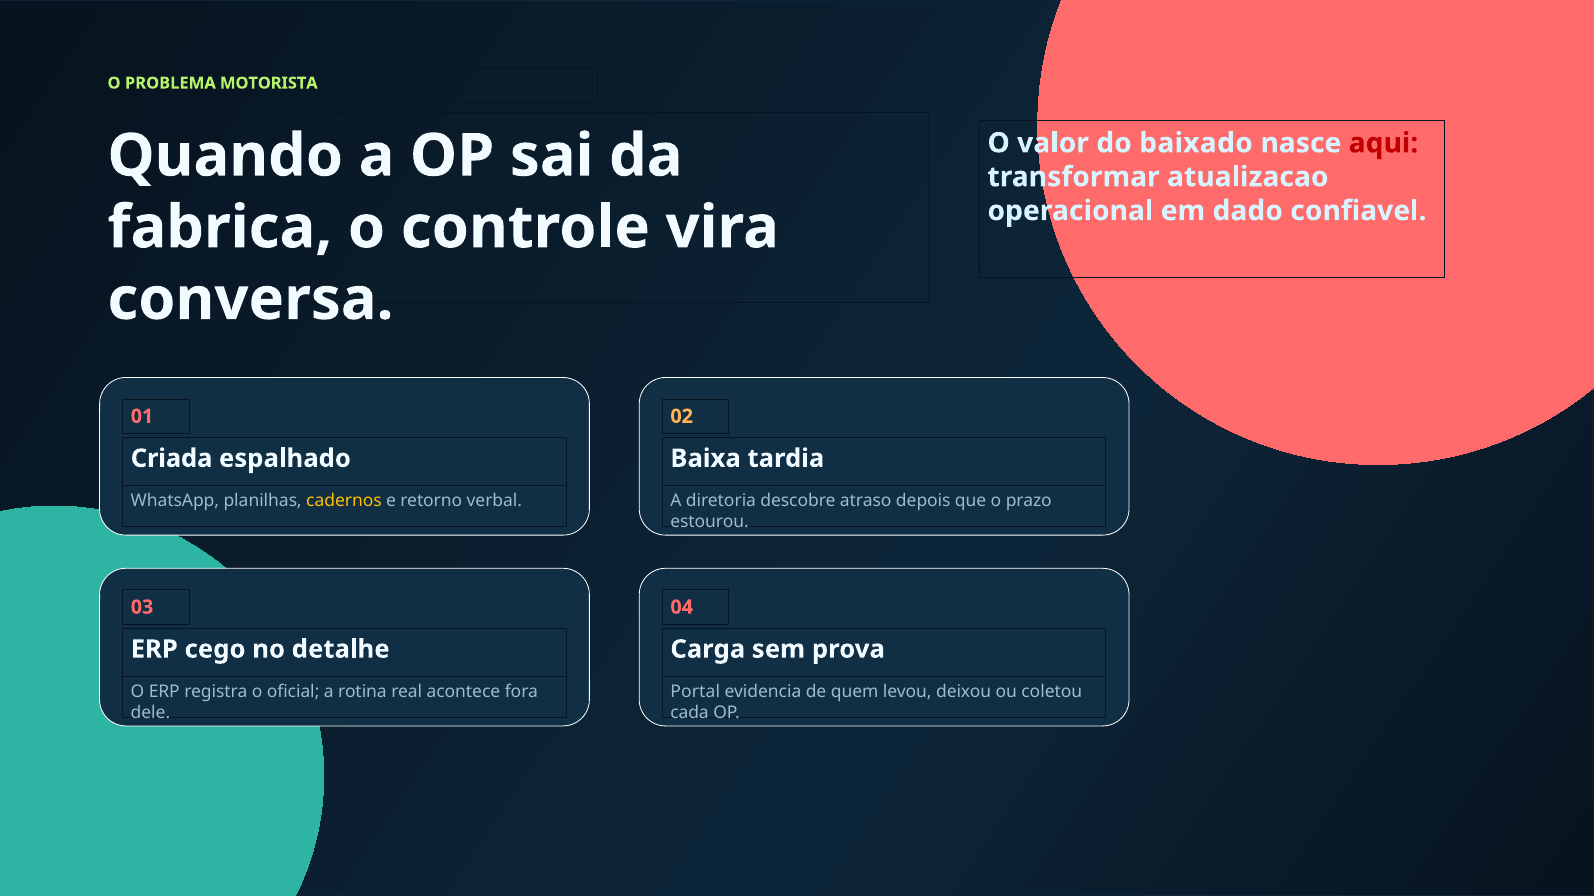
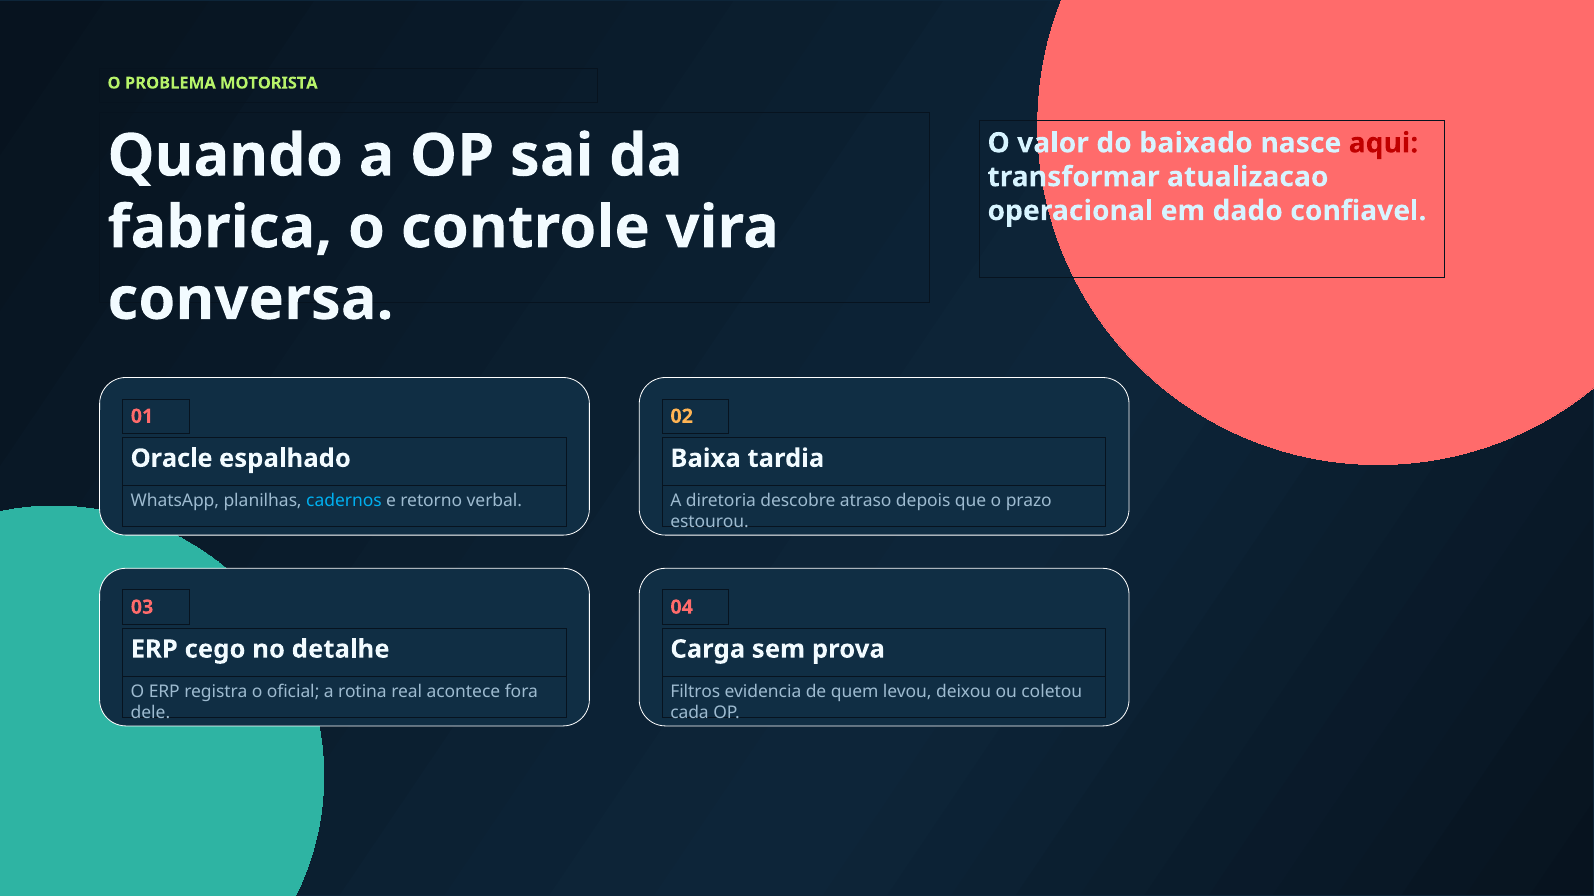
Criada: Criada -> Oracle
cadernos colour: yellow -> light blue
Portal: Portal -> Filtros
